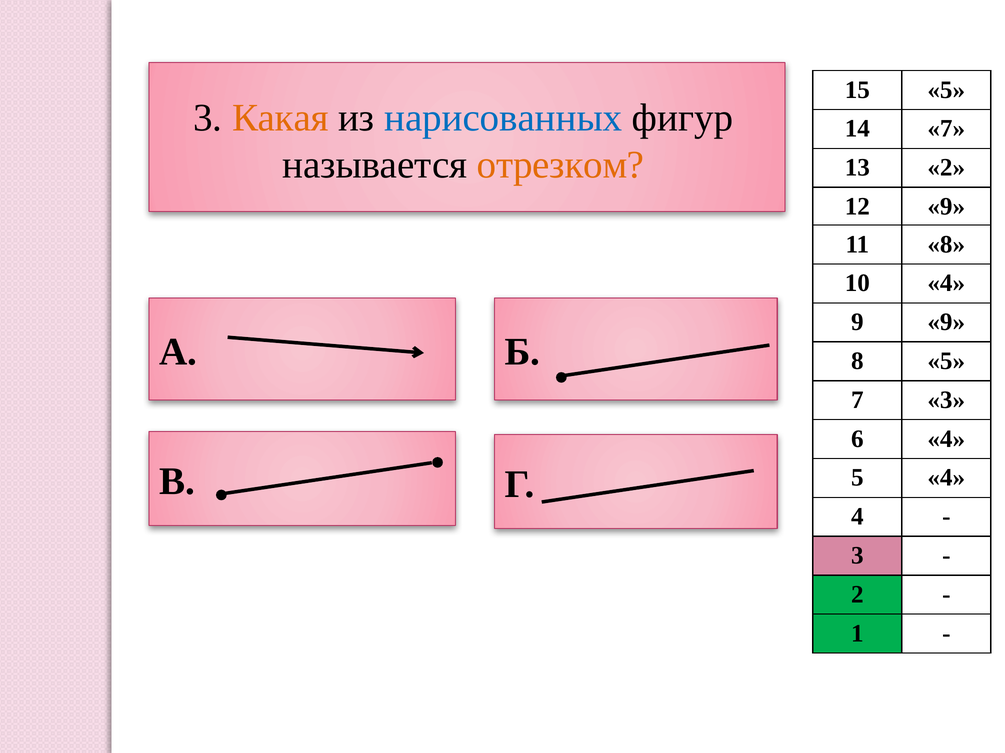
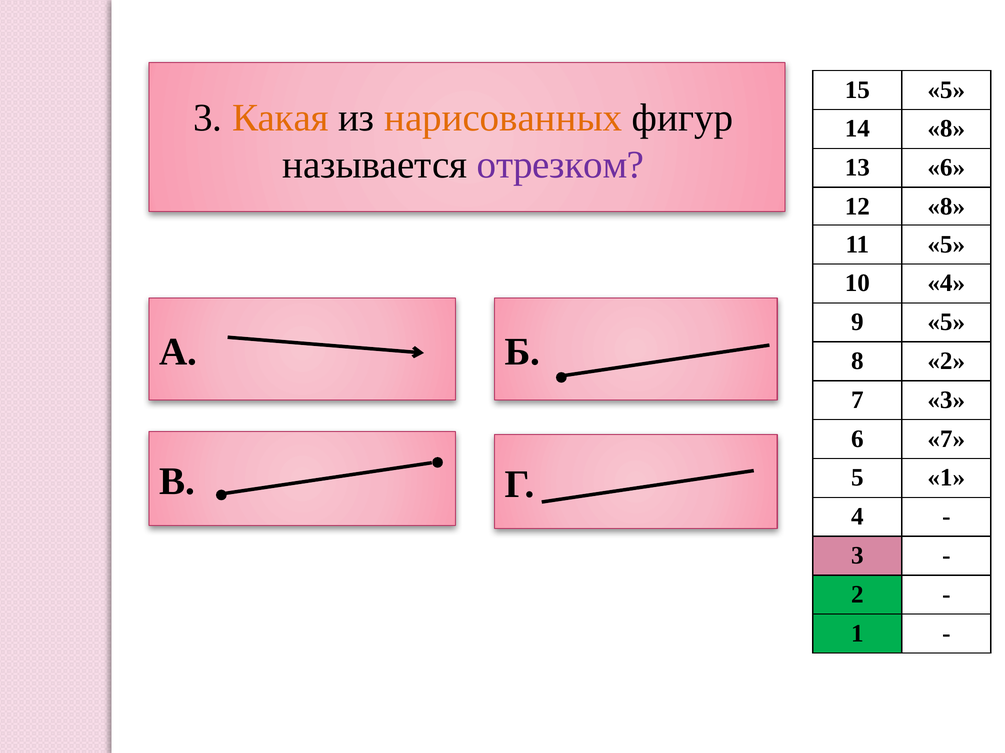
нарисованных colour: blue -> orange
14 7: 7 -> 8
отрезком colour: orange -> purple
13 2: 2 -> 6
12 9: 9 -> 8
11 8: 8 -> 5
9 9: 9 -> 5
8 5: 5 -> 2
6 4: 4 -> 7
5 4: 4 -> 1
